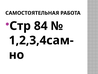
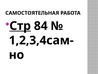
Стр underline: none -> present
